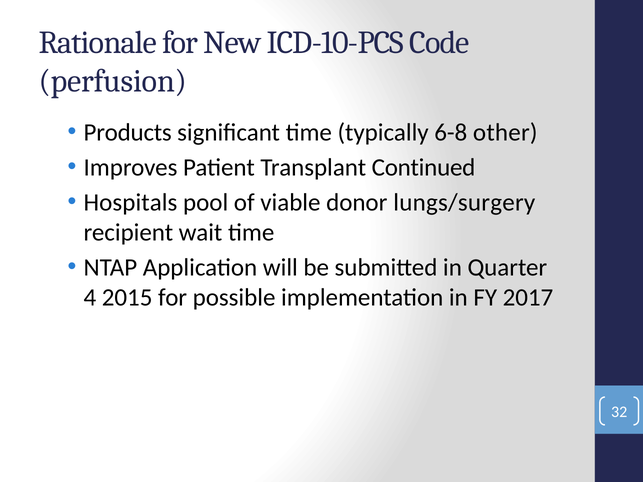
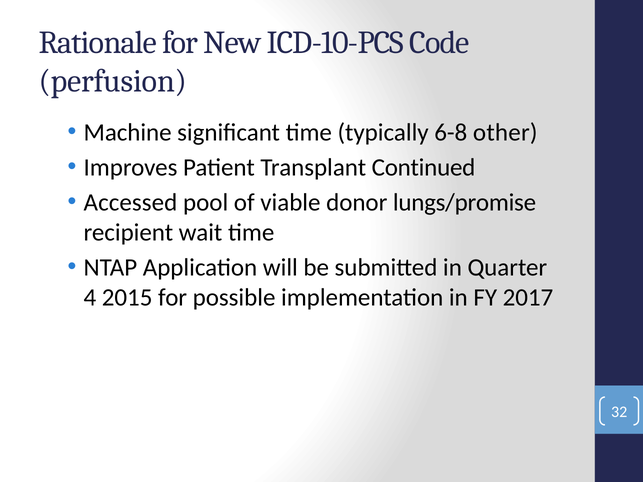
Products: Products -> Machine
Hospitals: Hospitals -> Accessed
lungs/surgery: lungs/surgery -> lungs/promise
